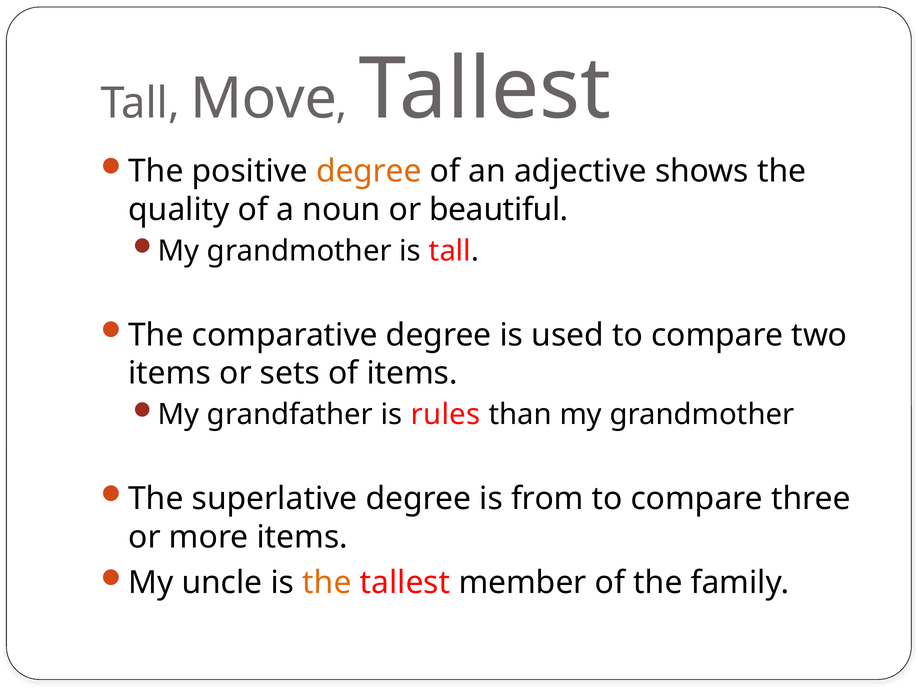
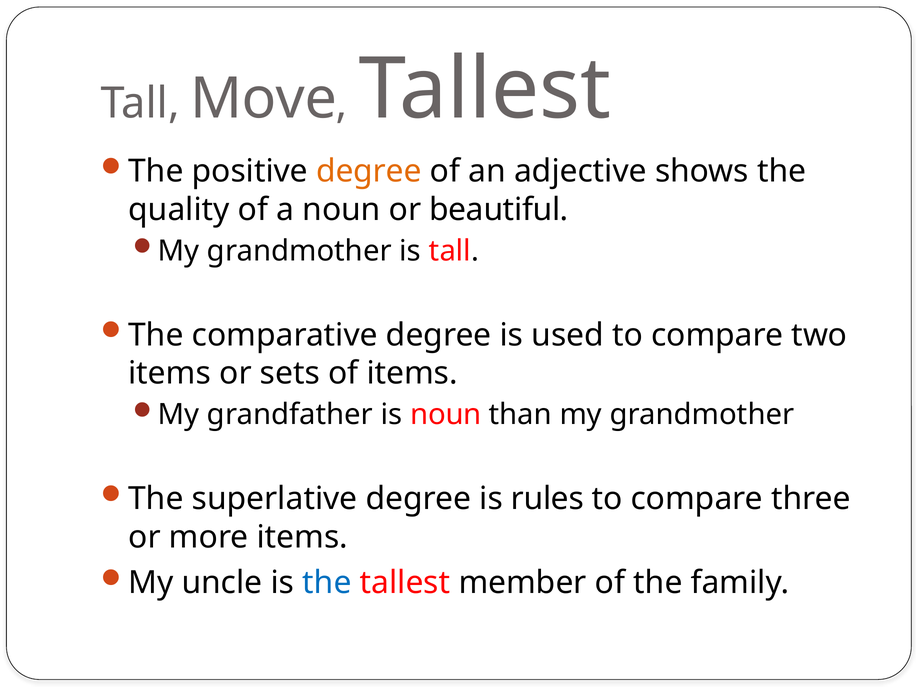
is rules: rules -> noun
from: from -> rules
the at (327, 582) colour: orange -> blue
